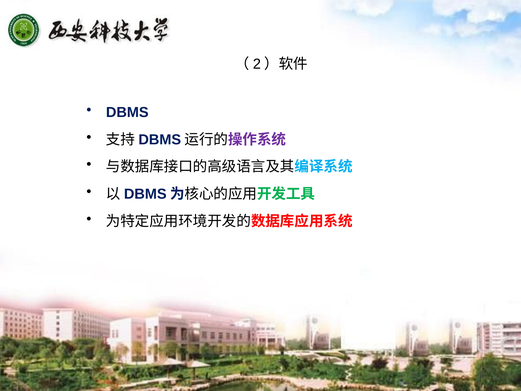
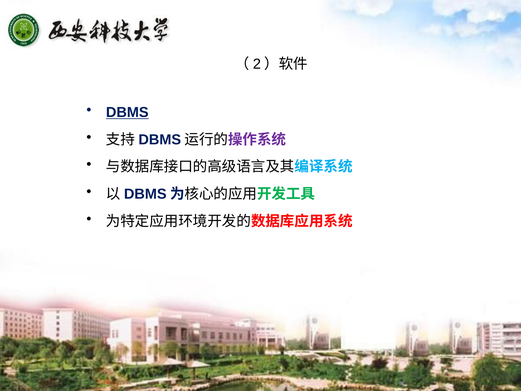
DBMS underline: none -> present
